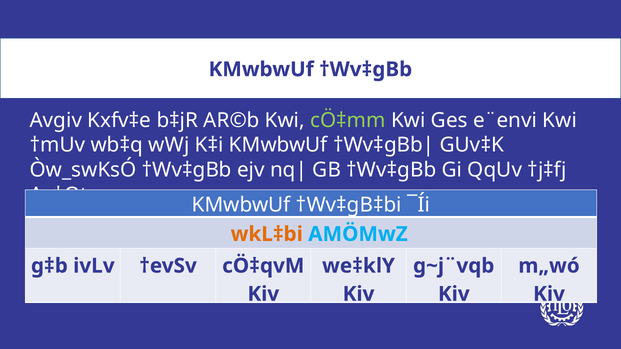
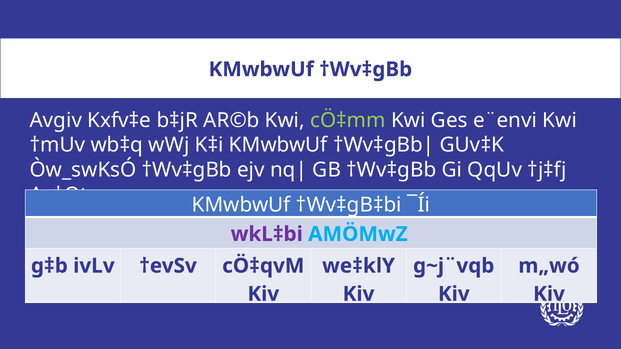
wkL‡bi colour: orange -> purple
